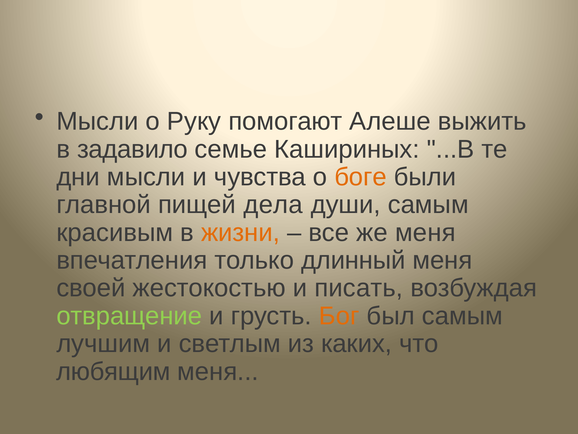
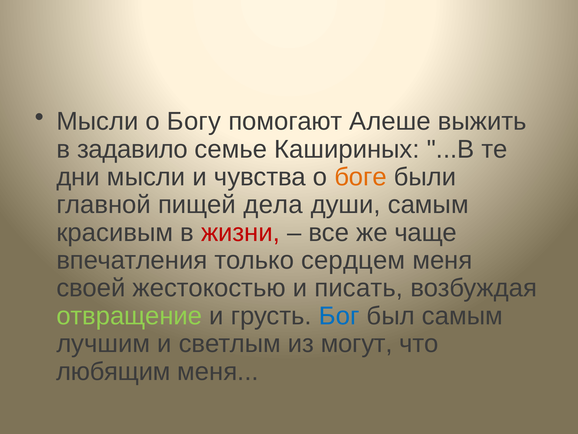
Руку: Руку -> Богу
жизни colour: orange -> red
же меня: меня -> чаще
длинный: длинный -> сердцем
Бог colour: orange -> blue
каких: каких -> могут
